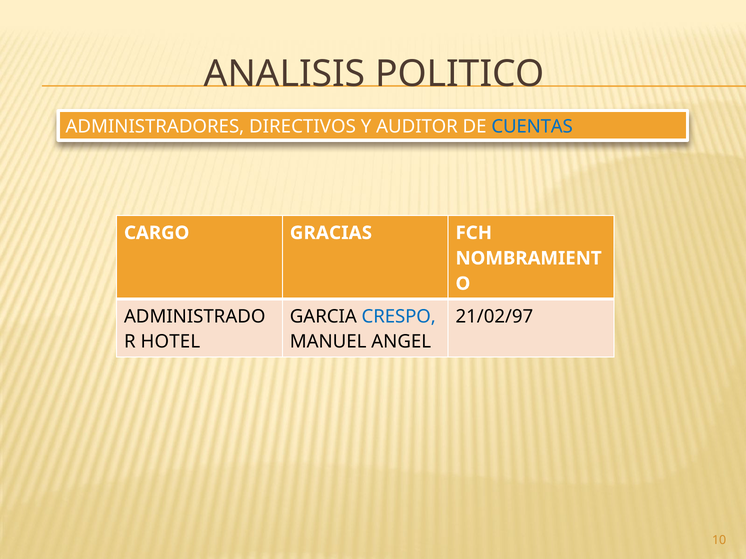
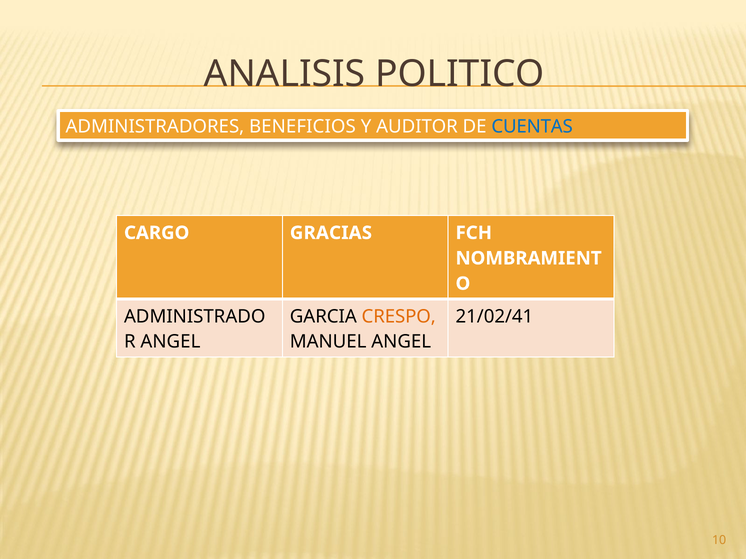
DIRECTIVOS: DIRECTIVOS -> BENEFICIOS
CRESPO colour: blue -> orange
21/02/97: 21/02/97 -> 21/02/41
HOTEL at (170, 342): HOTEL -> ANGEL
